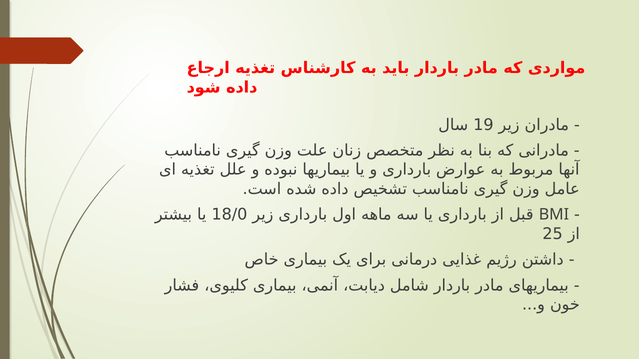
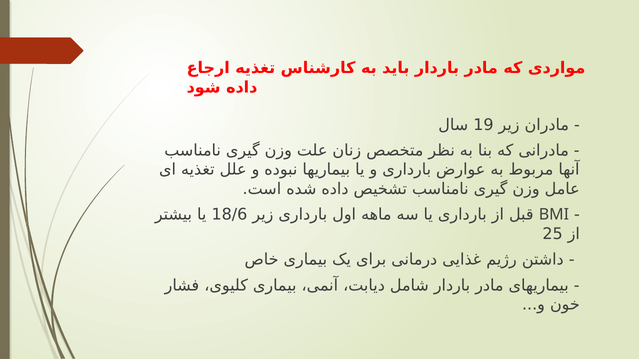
18/0: 18/0 -> 18/6
